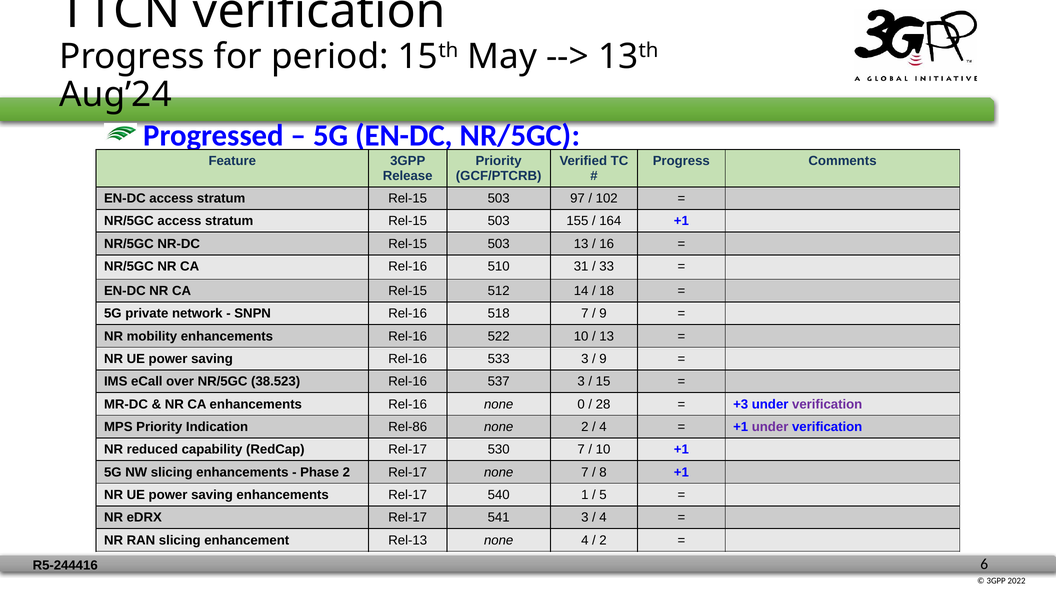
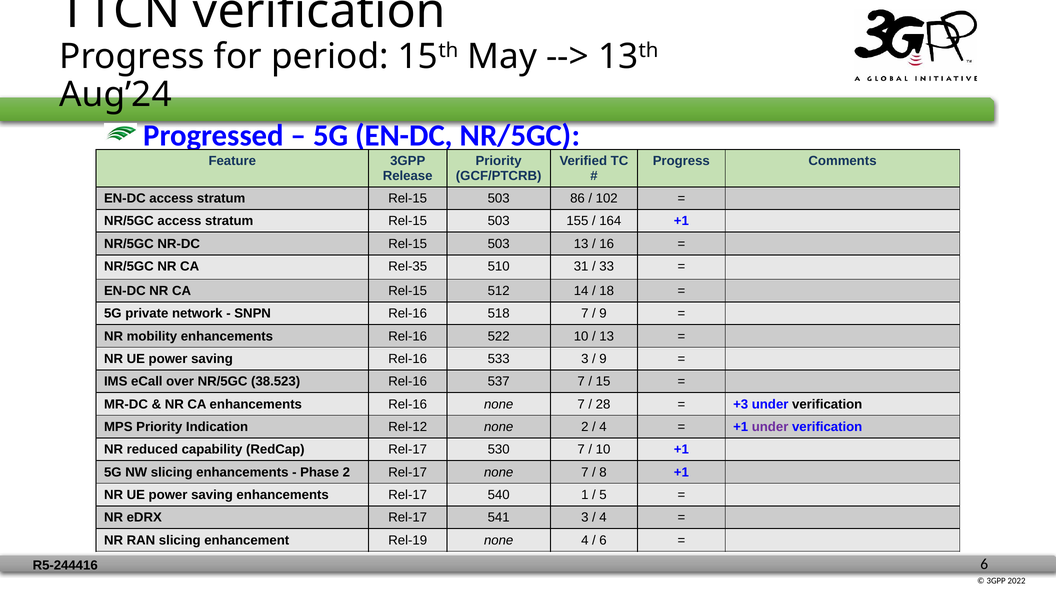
97: 97 -> 86
CA Rel-16: Rel-16 -> Rel-35
537 3: 3 -> 7
Rel-16 none 0: 0 -> 7
verification at (827, 404) colour: purple -> black
Rel-86: Rel-86 -> Rel-12
Rel-13: Rel-13 -> Rel-19
2 at (603, 540): 2 -> 6
